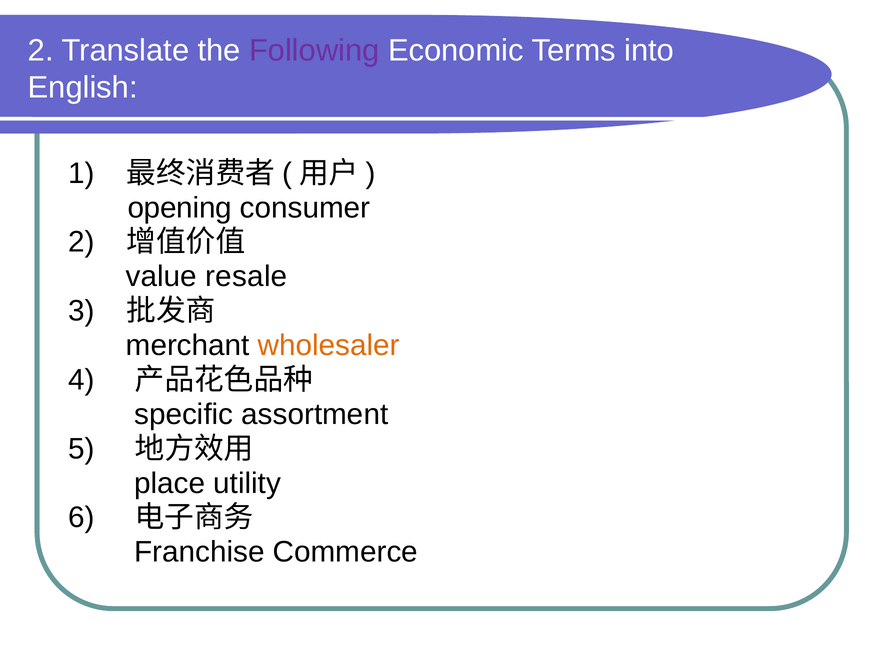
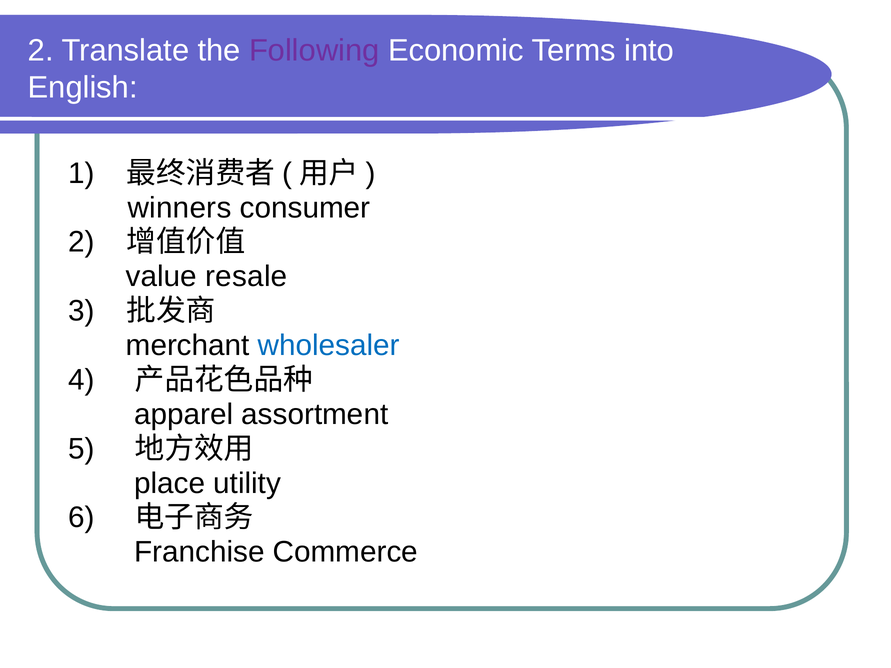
opening: opening -> winners
wholesaler colour: orange -> blue
specific: specific -> apparel
